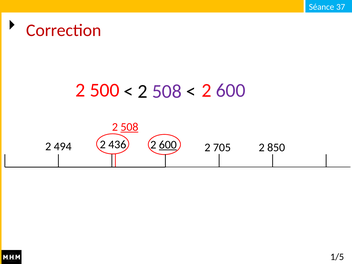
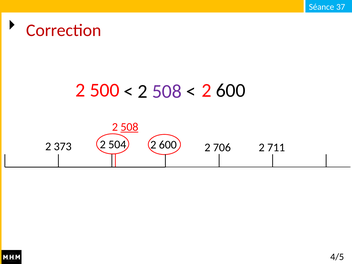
600 at (231, 90) colour: purple -> black
494: 494 -> 373
436: 436 -> 504
600 at (168, 145) underline: present -> none
705: 705 -> 706
850: 850 -> 711
1/5: 1/5 -> 4/5
